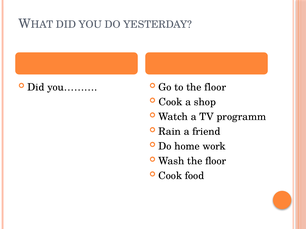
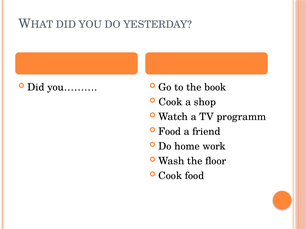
to the floor: floor -> book
Rain at (170, 132): Rain -> Food
